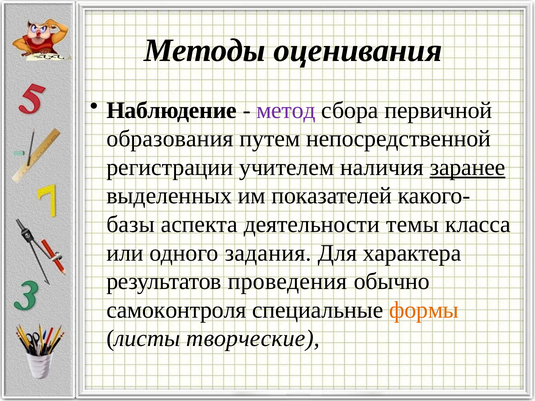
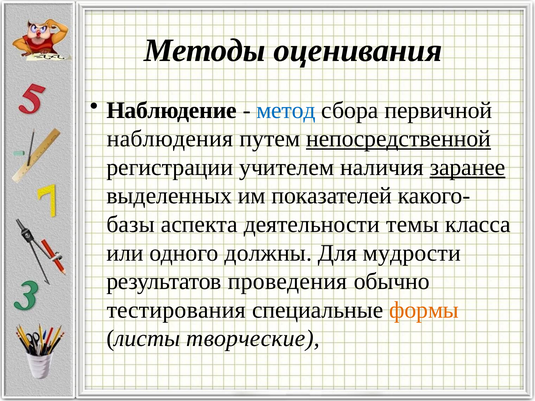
метод colour: purple -> blue
образования: образования -> наблюдения
непосредственной underline: none -> present
задания: задания -> должны
характера: характера -> мудрости
самоконтроля: самоконтроля -> тестирования
